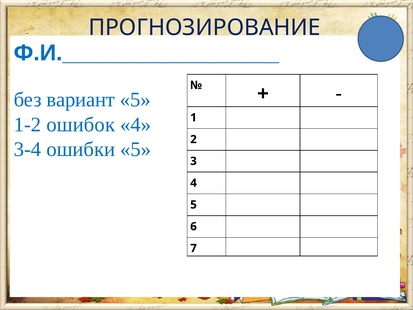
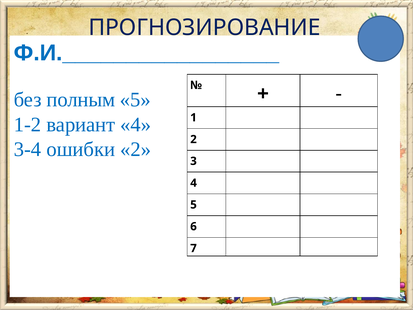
вариант: вариант -> полным
ошибок: ошибок -> вариант
ошибки 5: 5 -> 2
